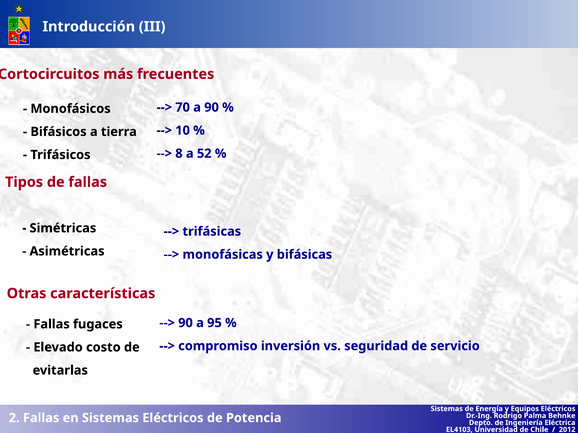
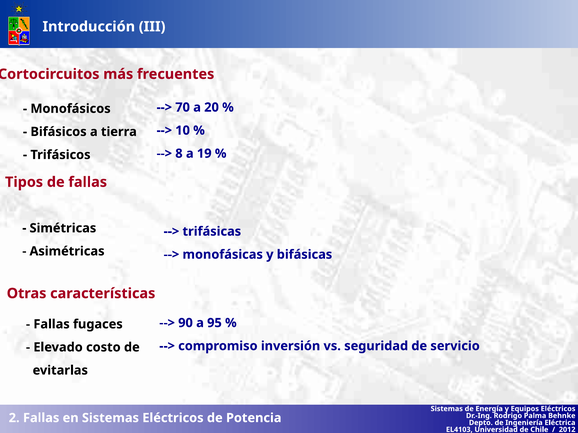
a 90: 90 -> 20
52: 52 -> 19
